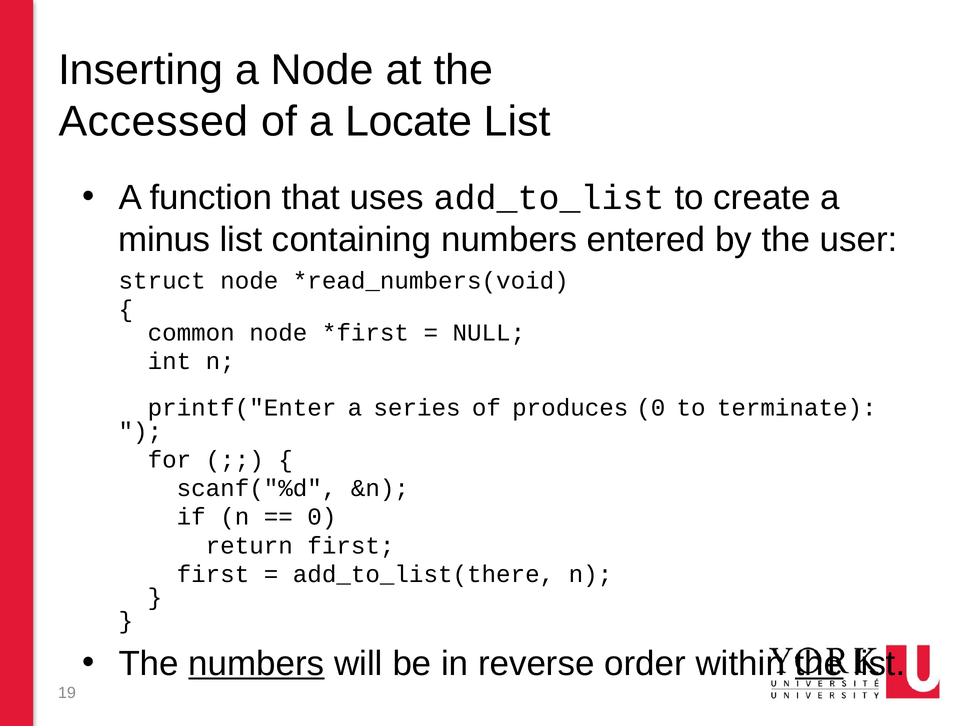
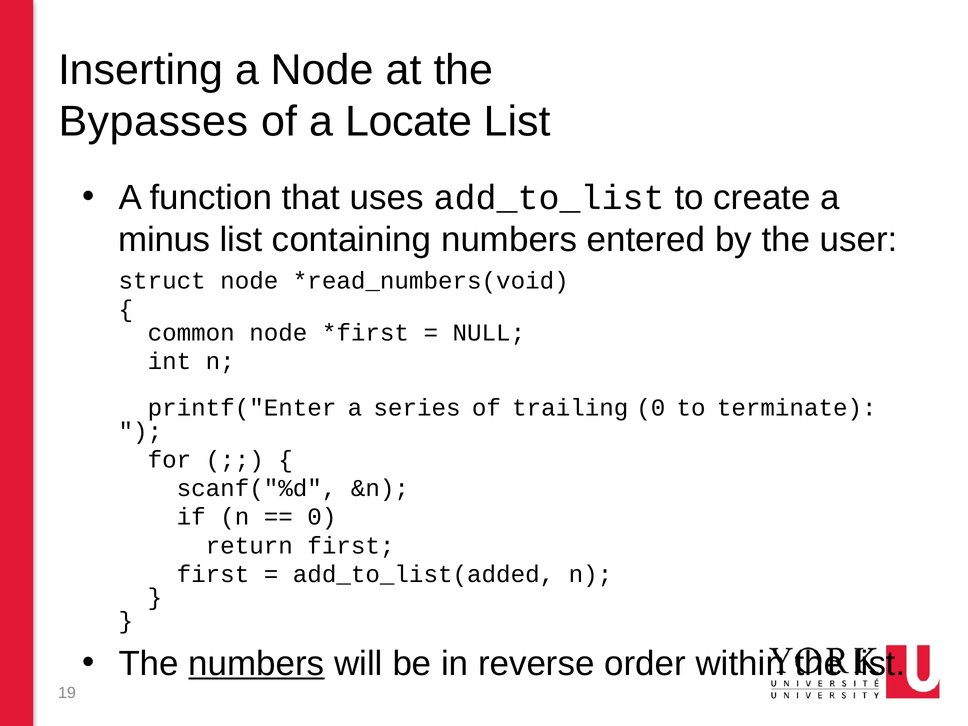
Accessed: Accessed -> Bypasses
produces: produces -> trailing
add_to_list(there: add_to_list(there -> add_to_list(added
the at (819, 664) underline: present -> none
